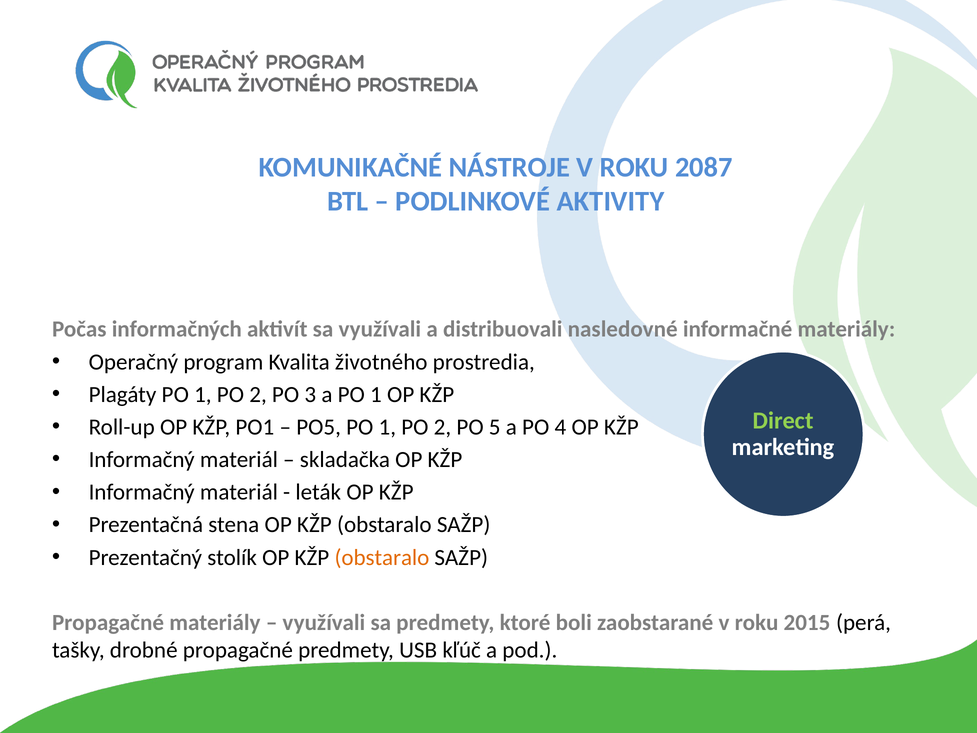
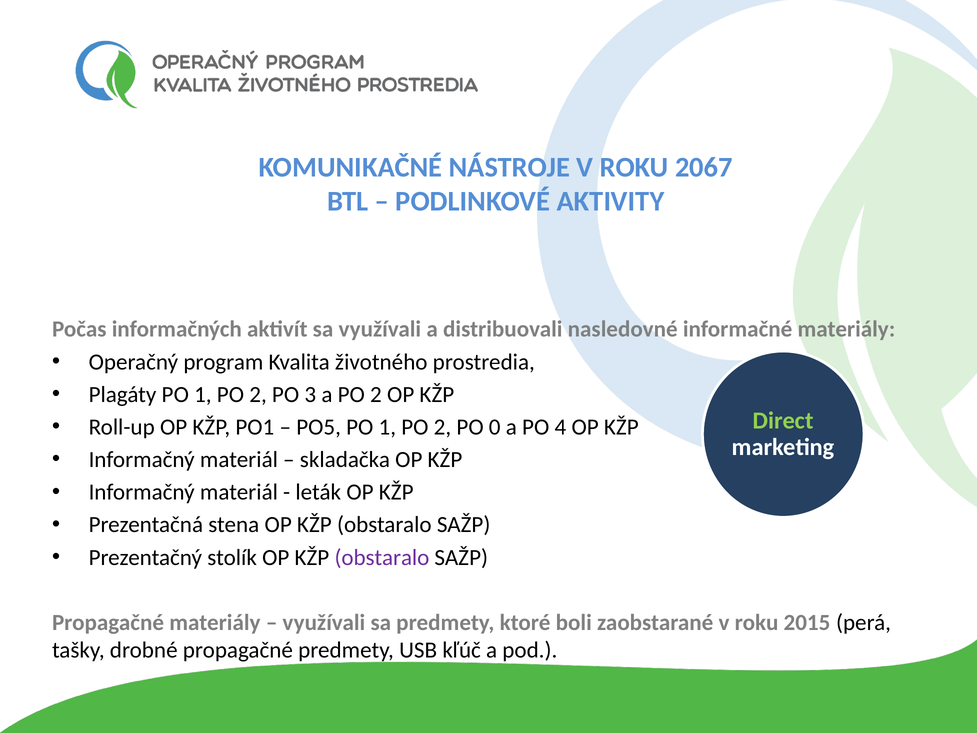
2087: 2087 -> 2067
a PO 1: 1 -> 2
5: 5 -> 0
obstaralo at (382, 557) colour: orange -> purple
